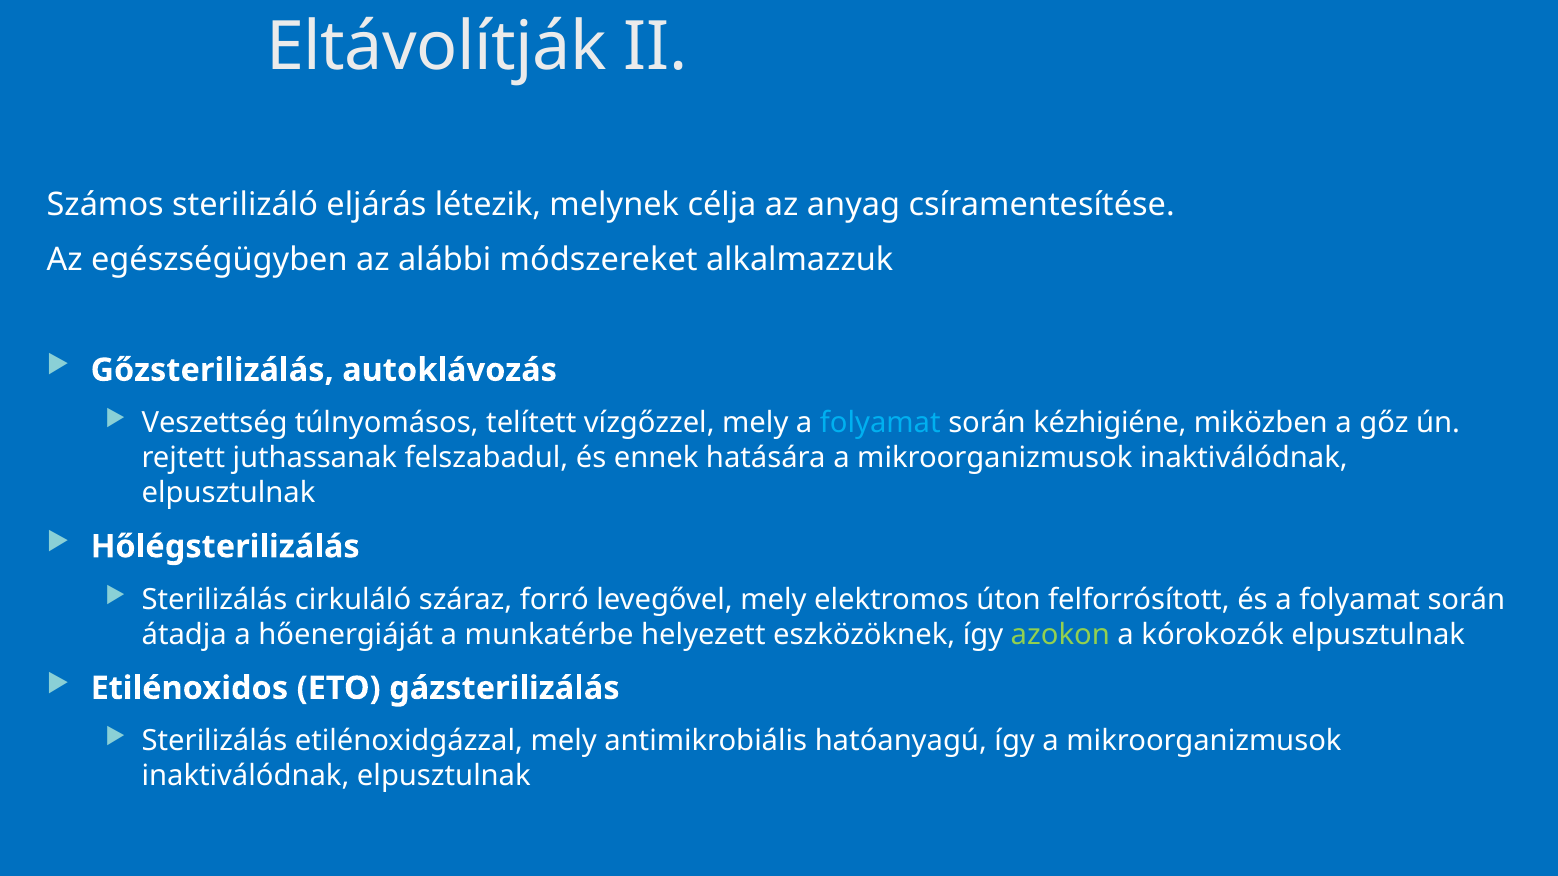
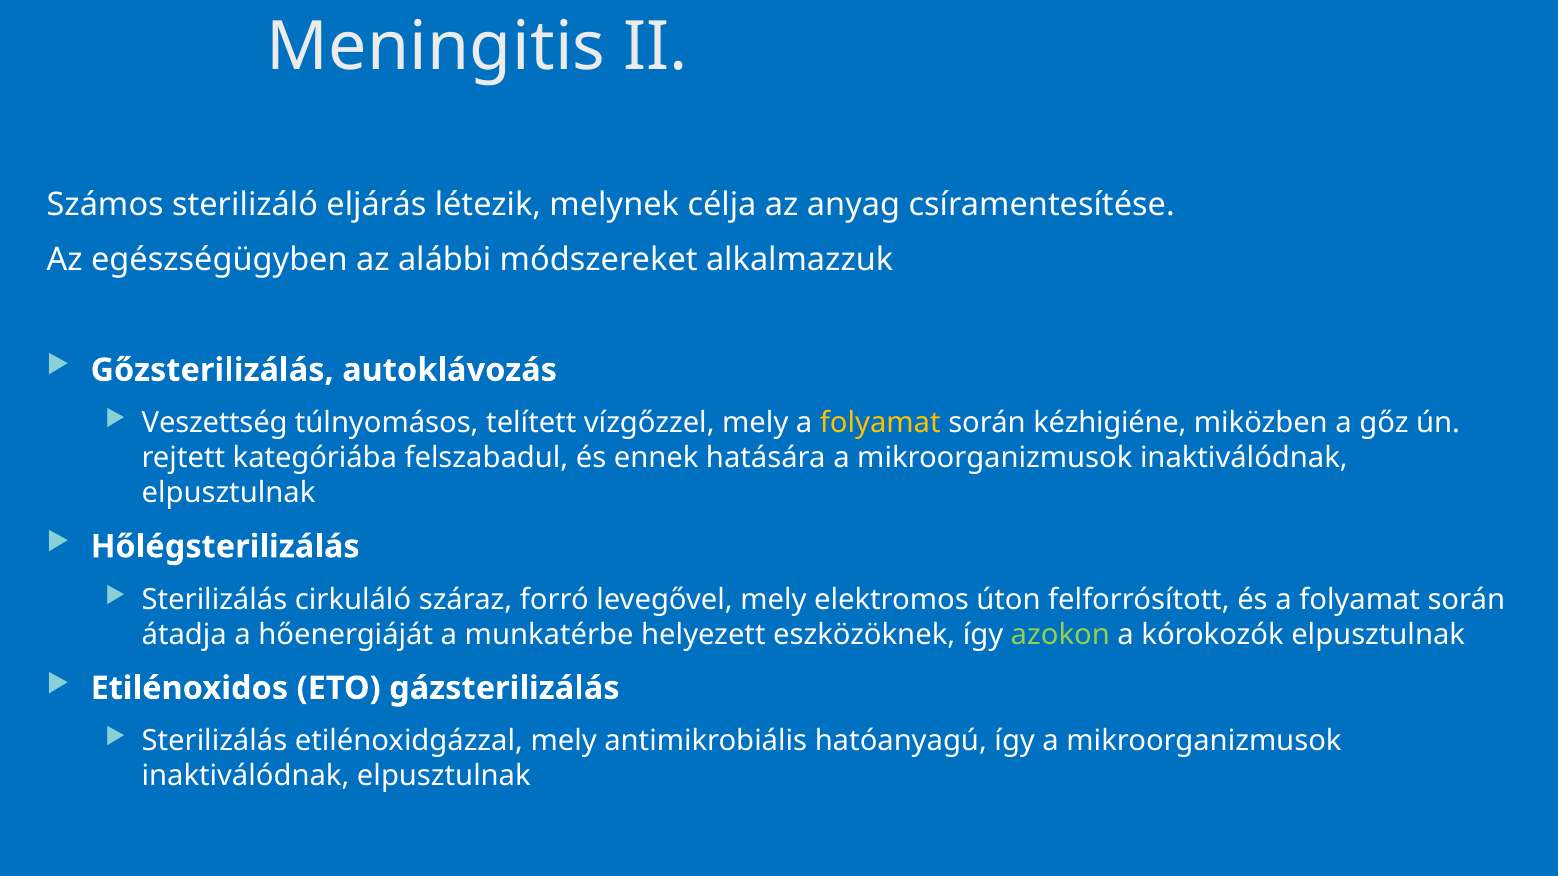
Eltávolítják: Eltávolítják -> Meningitis
folyamat at (880, 423) colour: light blue -> yellow
juthassanak: juthassanak -> kategóriába
